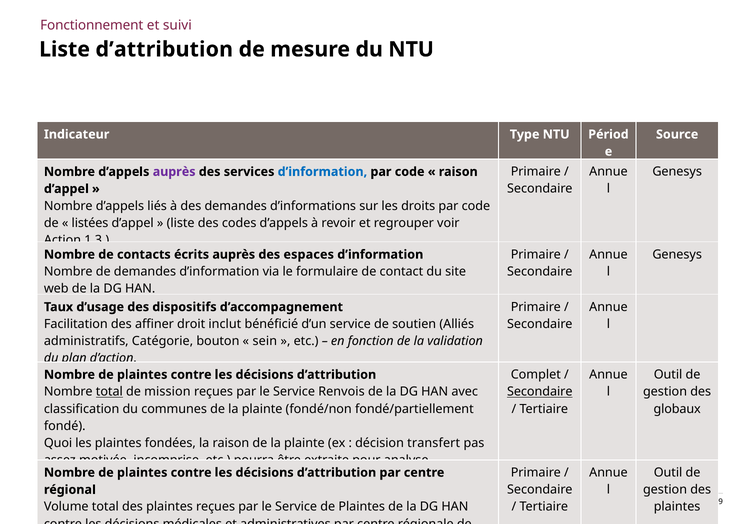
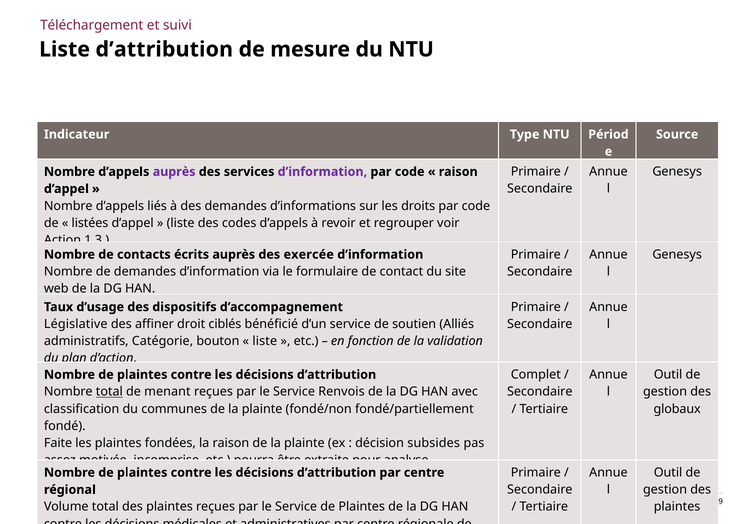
Fonctionnement: Fonctionnement -> Téléchargement
d’information at (322, 172) colour: blue -> purple
espaces: espaces -> exercée
Facilitation: Facilitation -> Législative
inclut: inclut -> ciblés
sein at (265, 341): sein -> liste
mission: mission -> menant
Secondaire at (540, 391) underline: present -> none
Quoi: Quoi -> Faite
transfert: transfert -> subsides
